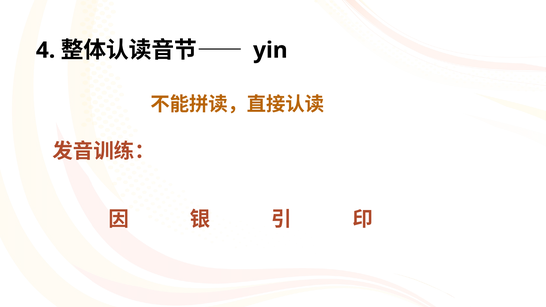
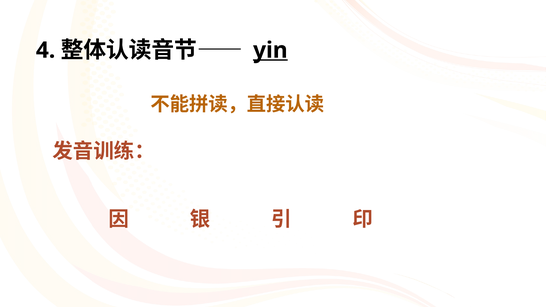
yin underline: none -> present
